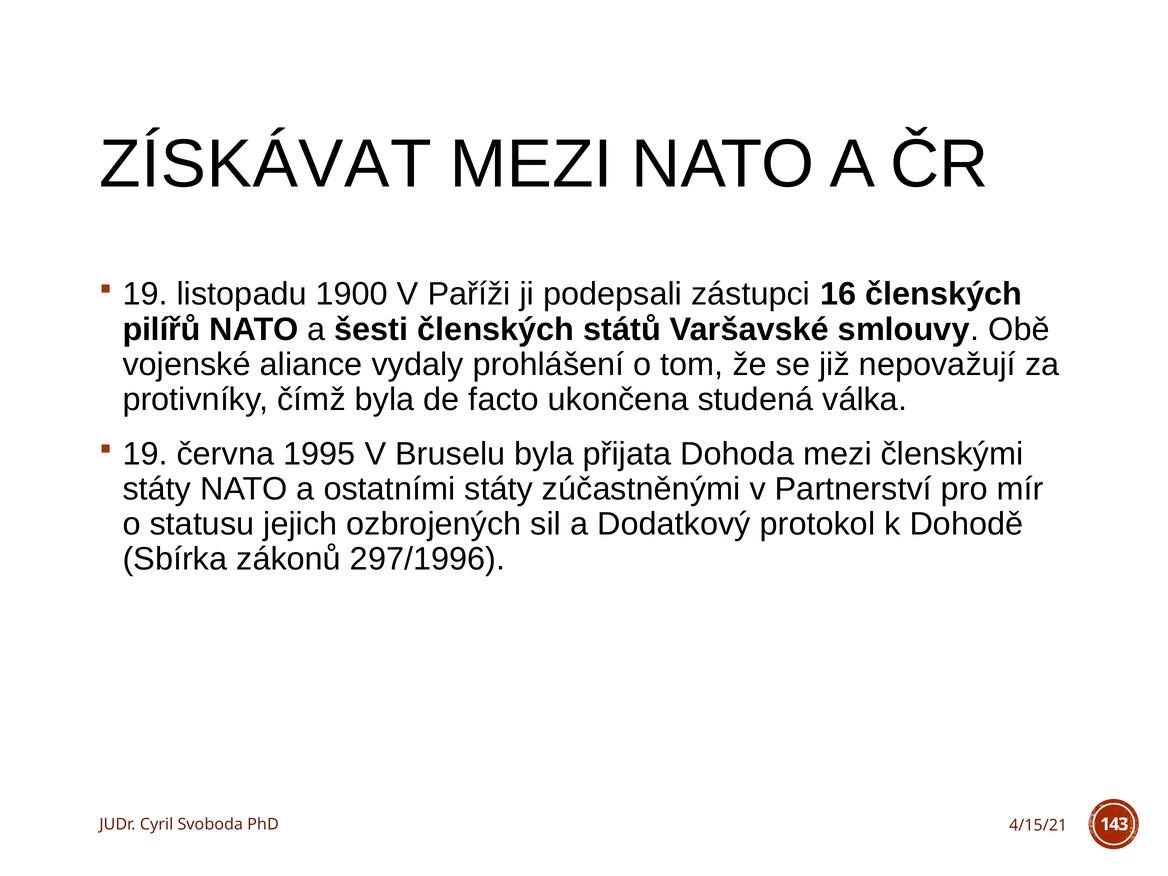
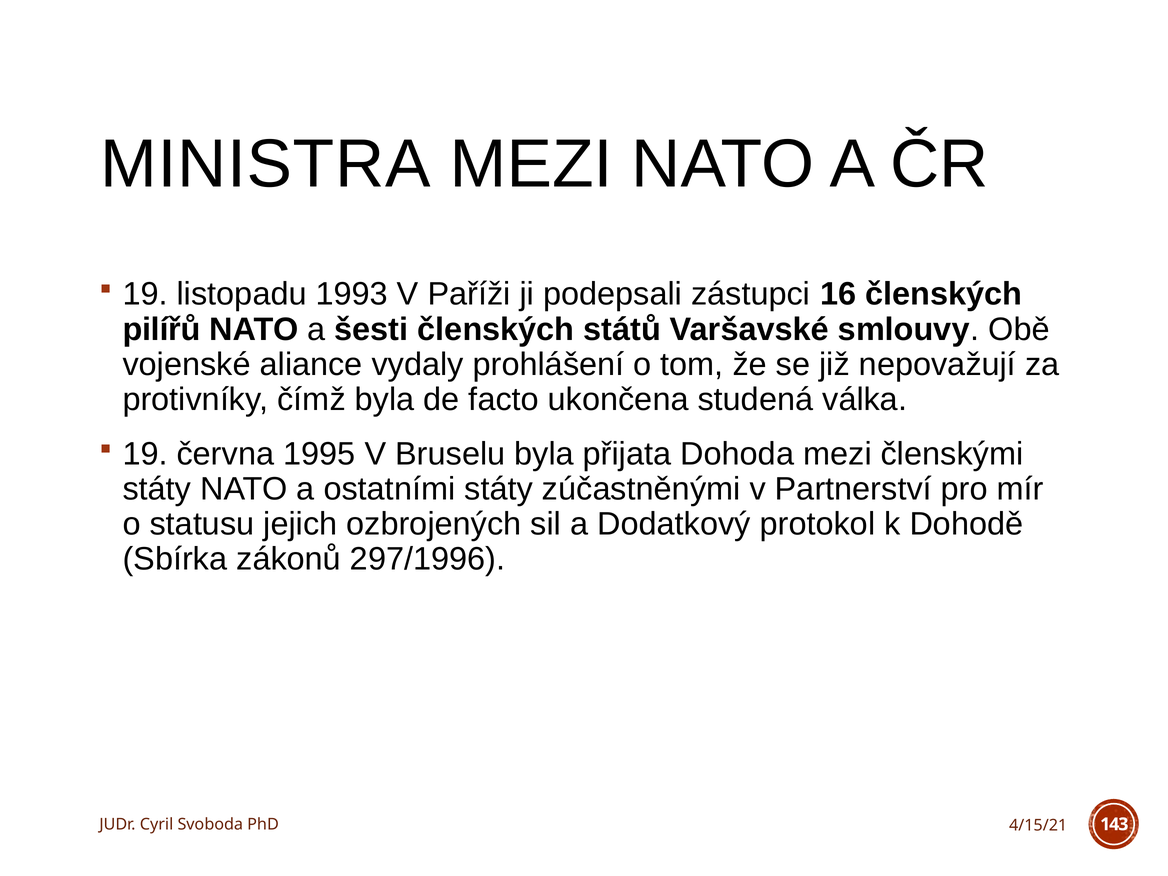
ZÍSKÁVAT: ZÍSKÁVAT -> MINISTRA
1900: 1900 -> 1993
